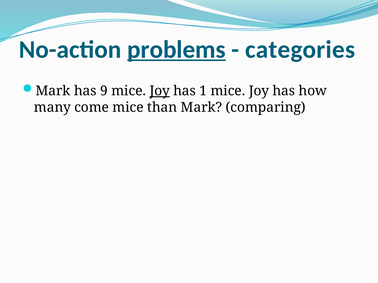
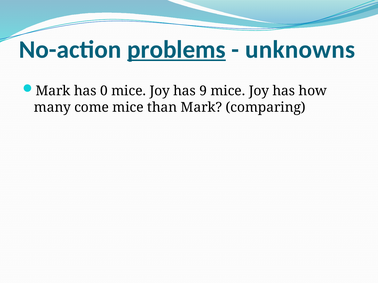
categories: categories -> unknowns
9: 9 -> 0
Joy at (160, 91) underline: present -> none
1: 1 -> 9
